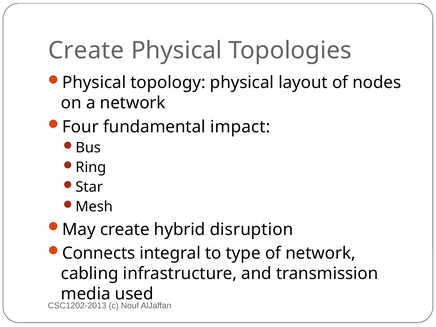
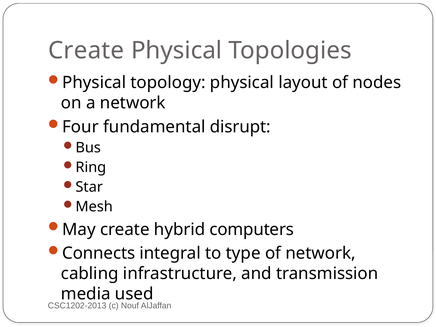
impact: impact -> disrupt
disruption: disruption -> computers
